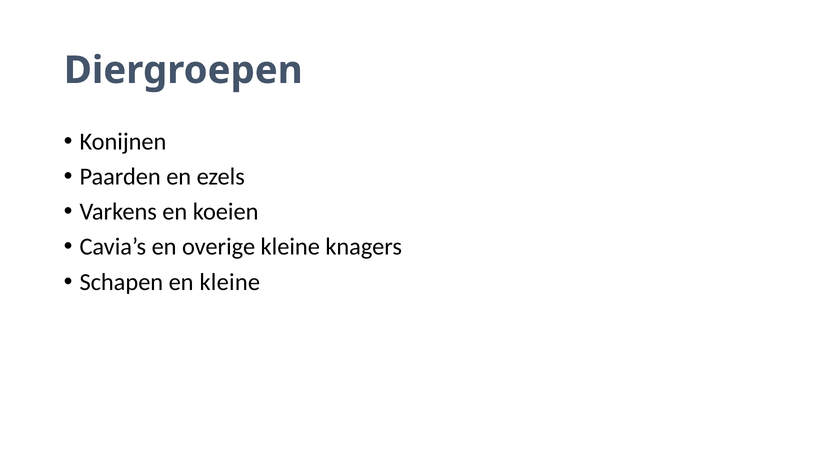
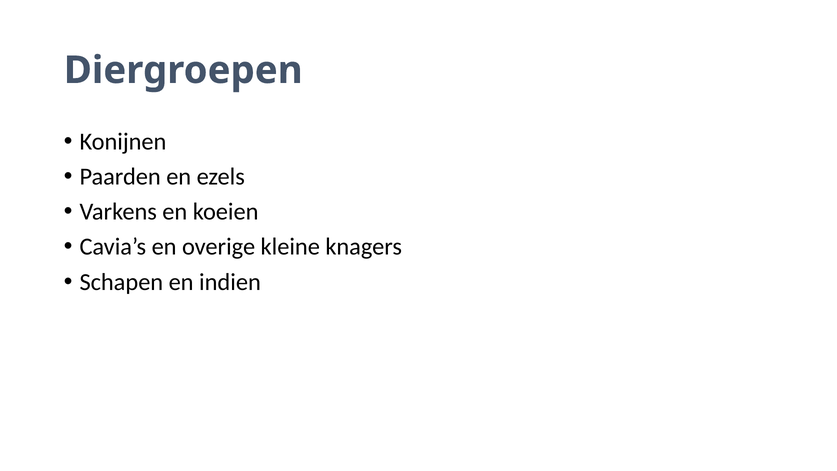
en kleine: kleine -> indien
